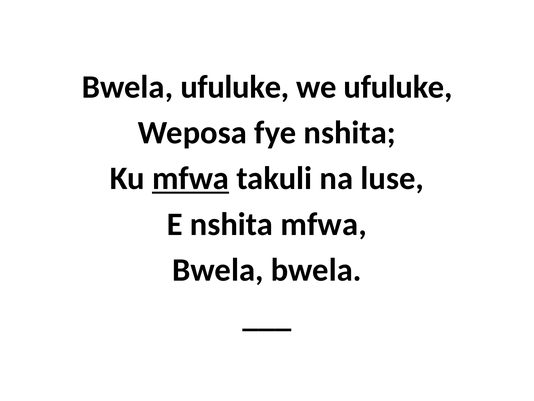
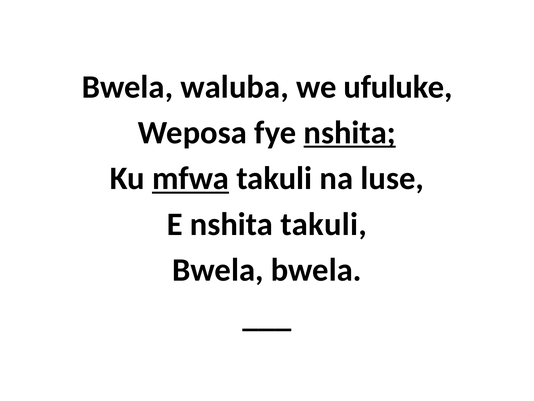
Bwela ufuluke: ufuluke -> waluba
nshita at (350, 133) underline: none -> present
nshita mfwa: mfwa -> takuli
